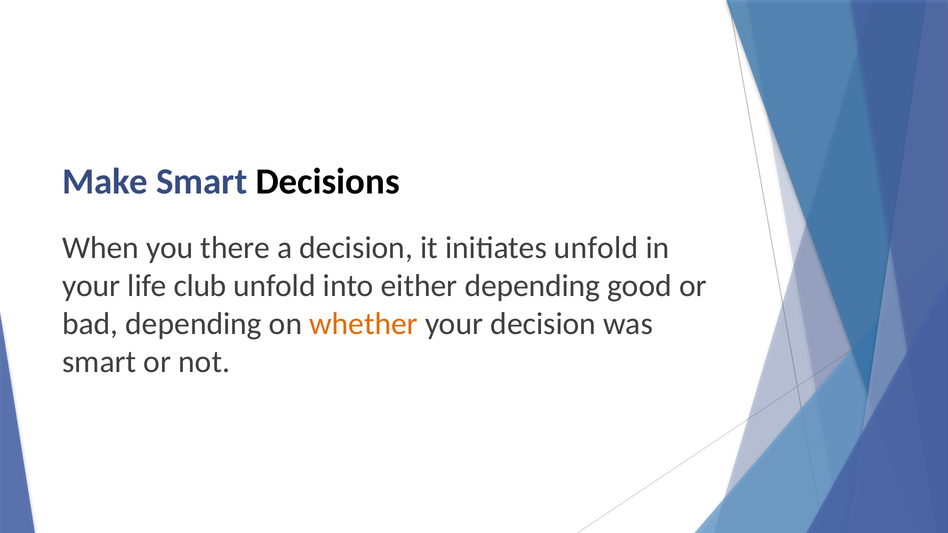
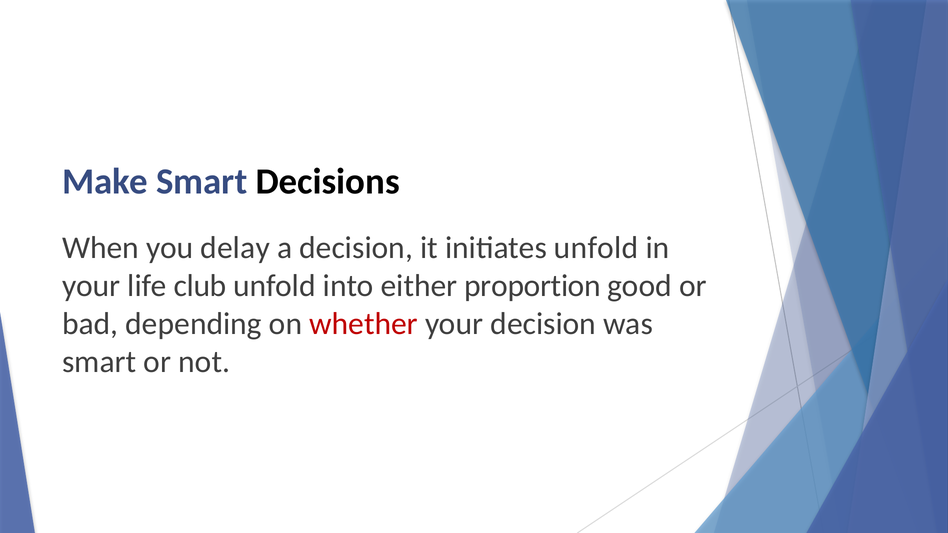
there: there -> delay
either depending: depending -> proportion
whether colour: orange -> red
